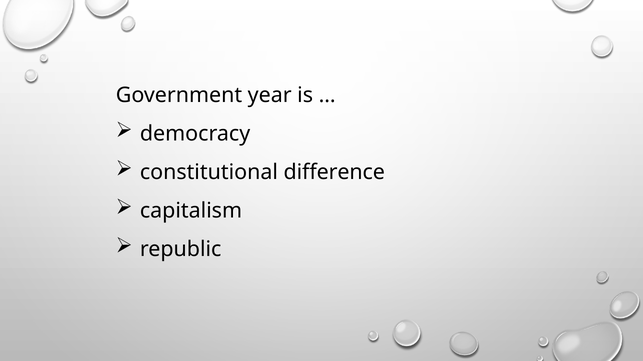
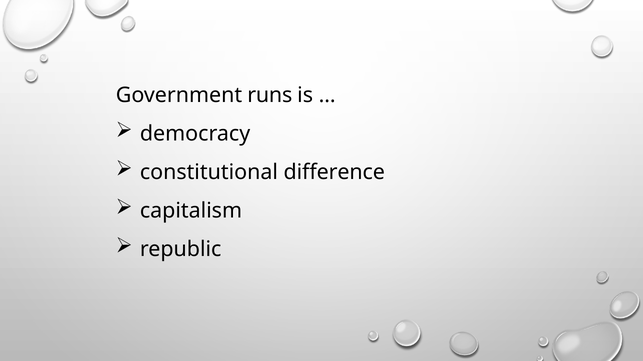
year: year -> runs
